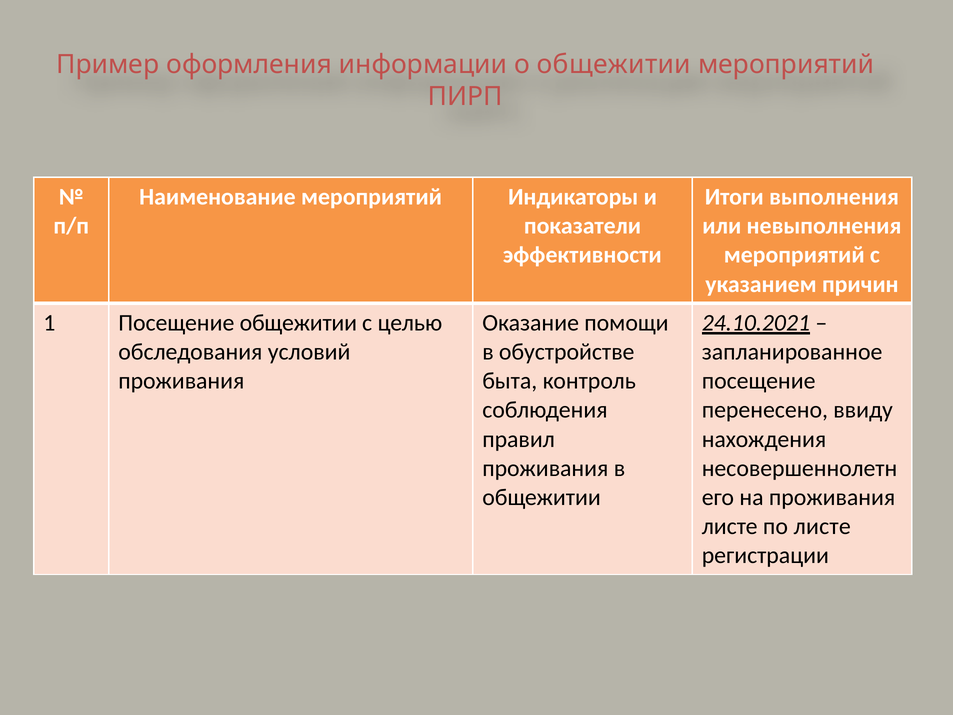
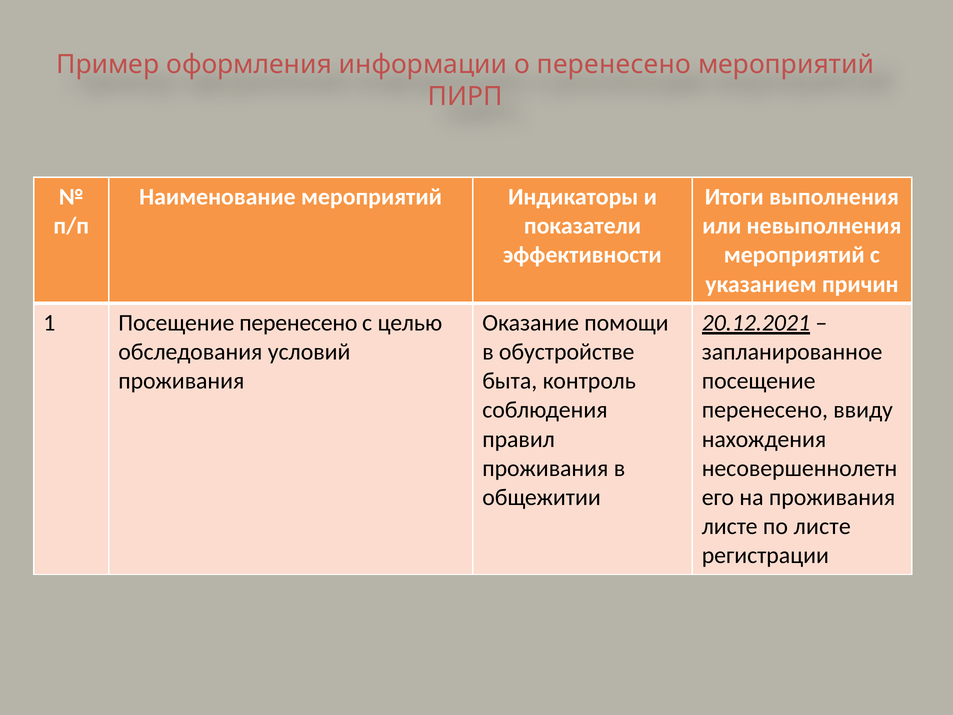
о общежитии: общежитии -> перенесено
1 Посещение общежитии: общежитии -> перенесено
24.10.2021: 24.10.2021 -> 20.12.2021
